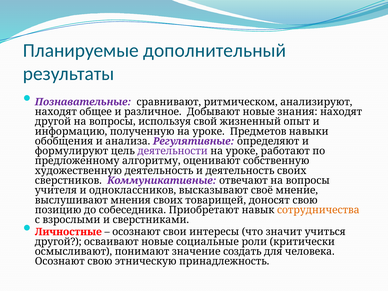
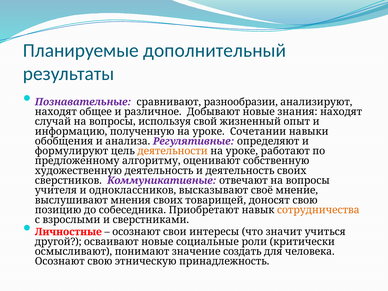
ритмическом: ритмическом -> разнообразии
другой at (53, 122): другой -> случай
Предметов: Предметов -> Сочетании
деятельности colour: purple -> orange
